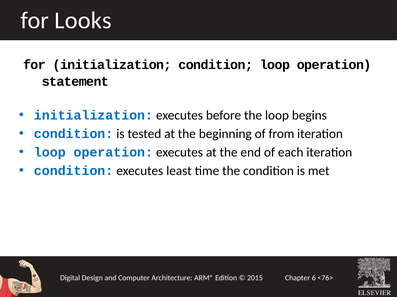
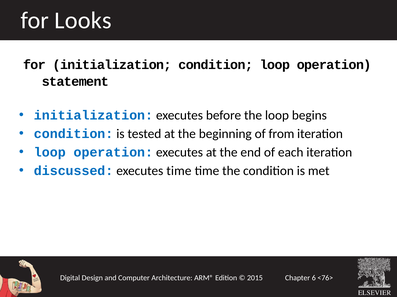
condition at (74, 171): condition -> discussed
executes least: least -> time
